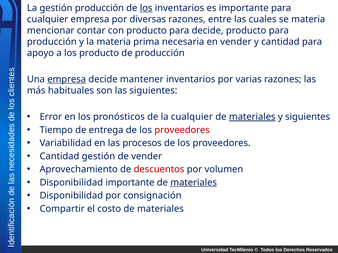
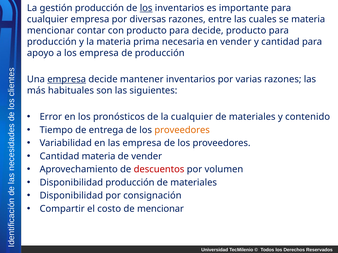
los producto: producto -> empresa
materiales at (252, 117) underline: present -> none
y siguientes: siguientes -> contenido
proveedores at (182, 130) colour: red -> orange
las procesos: procesos -> empresa
Cantidad gestión: gestión -> materia
Disponibilidad importante: importante -> producción
materiales at (194, 183) underline: present -> none
costo de materiales: materiales -> mencionar
